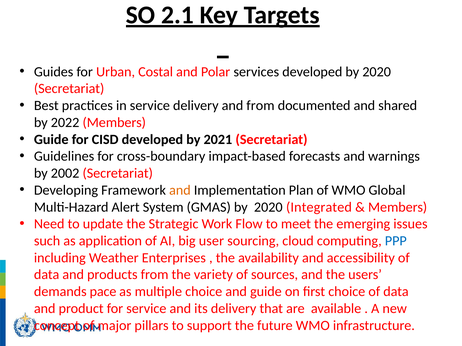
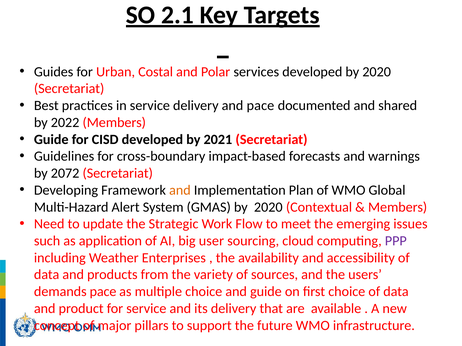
and from: from -> pace
2002: 2002 -> 2072
Integrated: Integrated -> Contextual
PPP colour: blue -> purple
